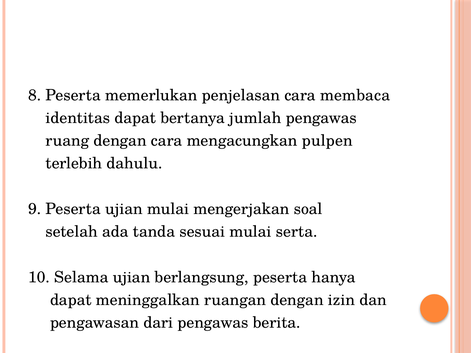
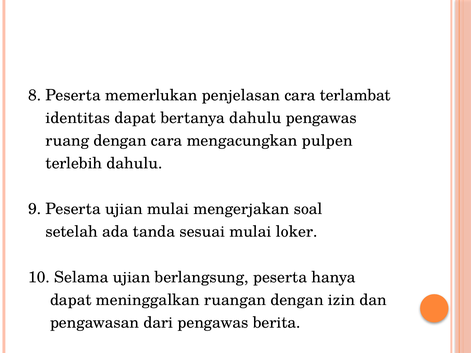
membaca: membaca -> terlambat
bertanya jumlah: jumlah -> dahulu
serta: serta -> loker
